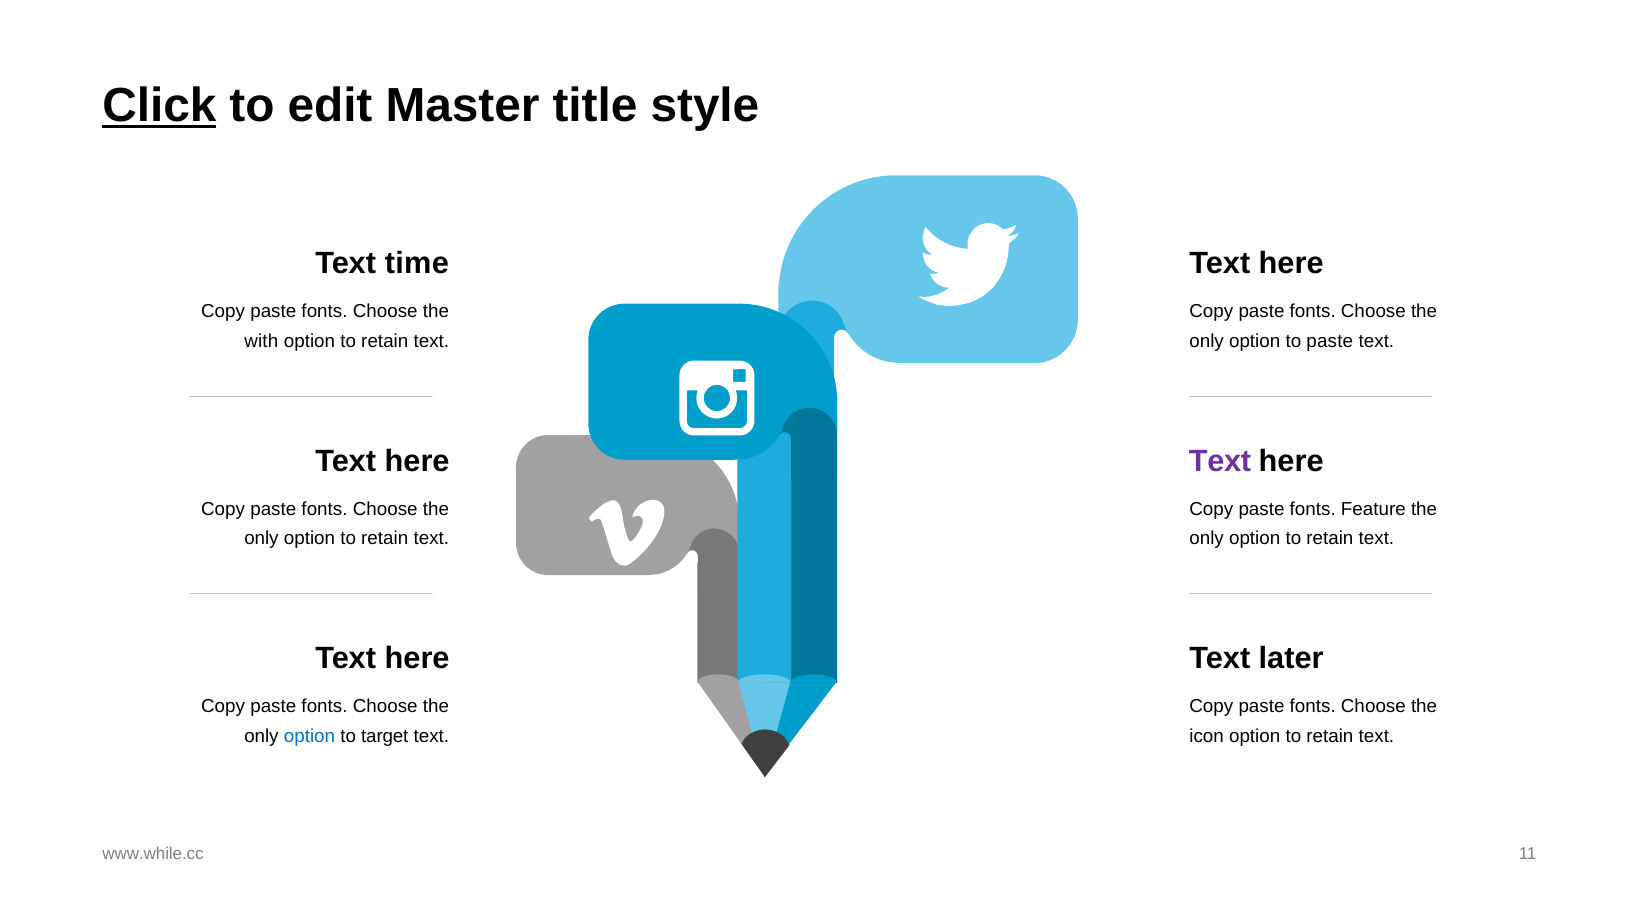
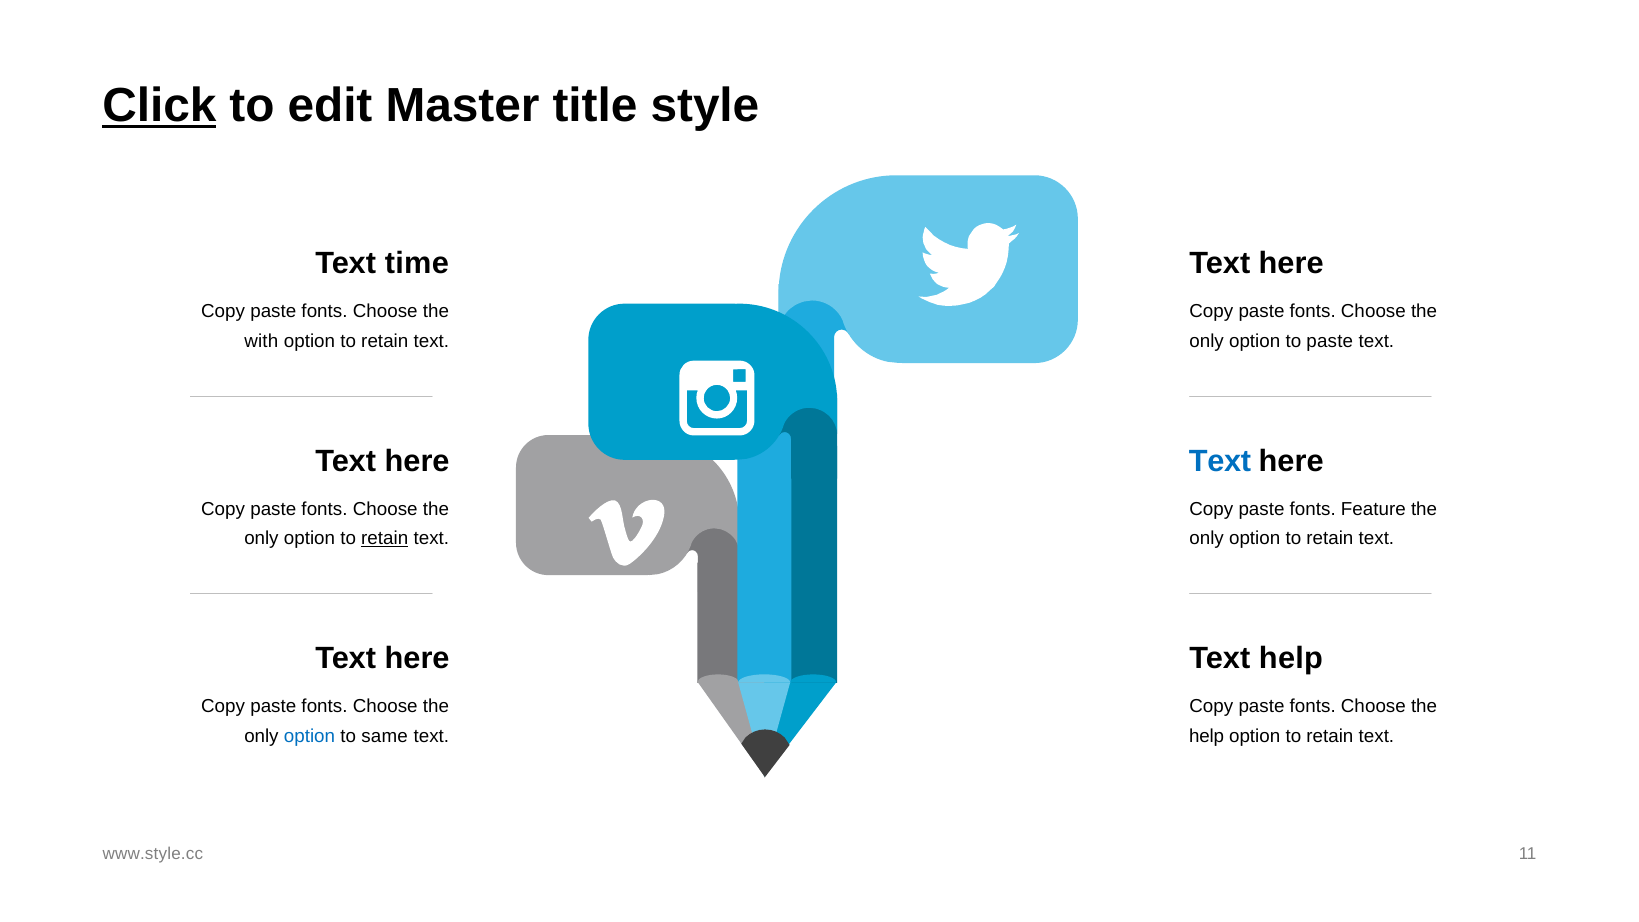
Text at (1220, 461) colour: purple -> blue
retain at (385, 539) underline: none -> present
Text later: later -> help
target: target -> same
icon at (1207, 736): icon -> help
www.while.cc: www.while.cc -> www.style.cc
